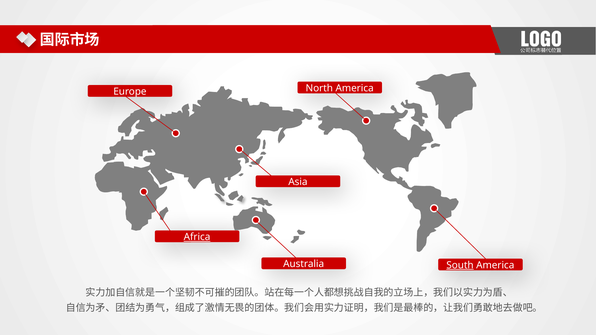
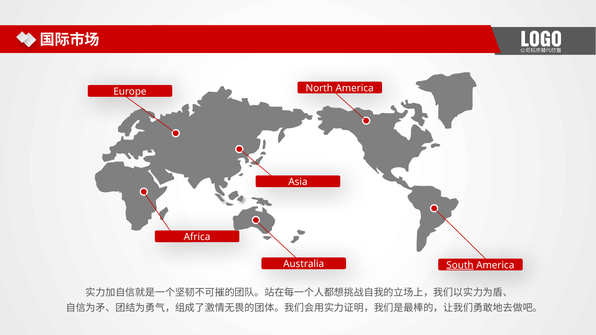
Africa underline: present -> none
